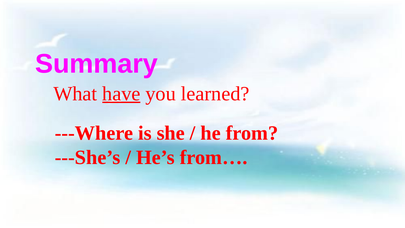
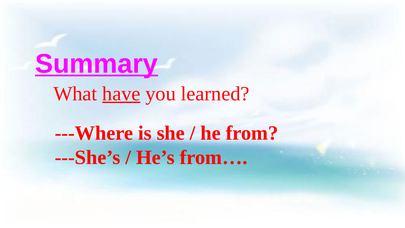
Summary underline: none -> present
